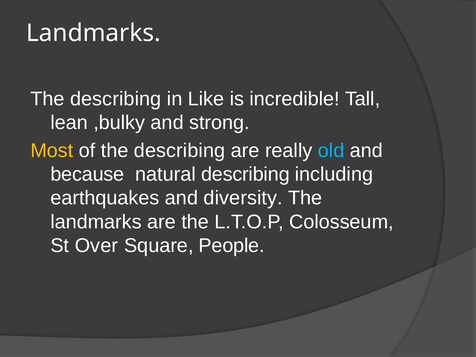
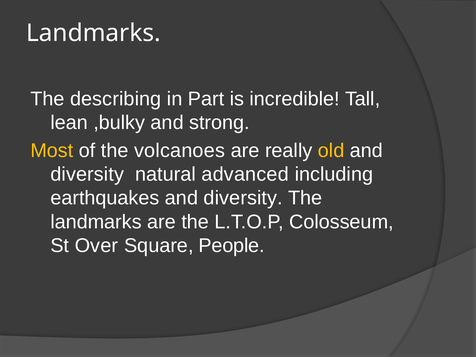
Like: Like -> Part
of the describing: describing -> volcanoes
old colour: light blue -> yellow
because at (87, 174): because -> diversity
natural describing: describing -> advanced
